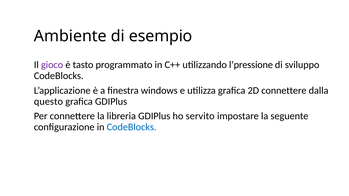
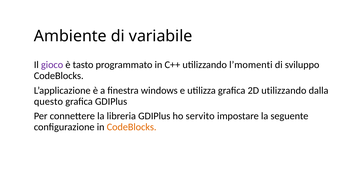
esempio: esempio -> variabile
l’pressione: l’pressione -> l’momenti
2D connettere: connettere -> utilizzando
CodeBlocks at (132, 127) colour: blue -> orange
